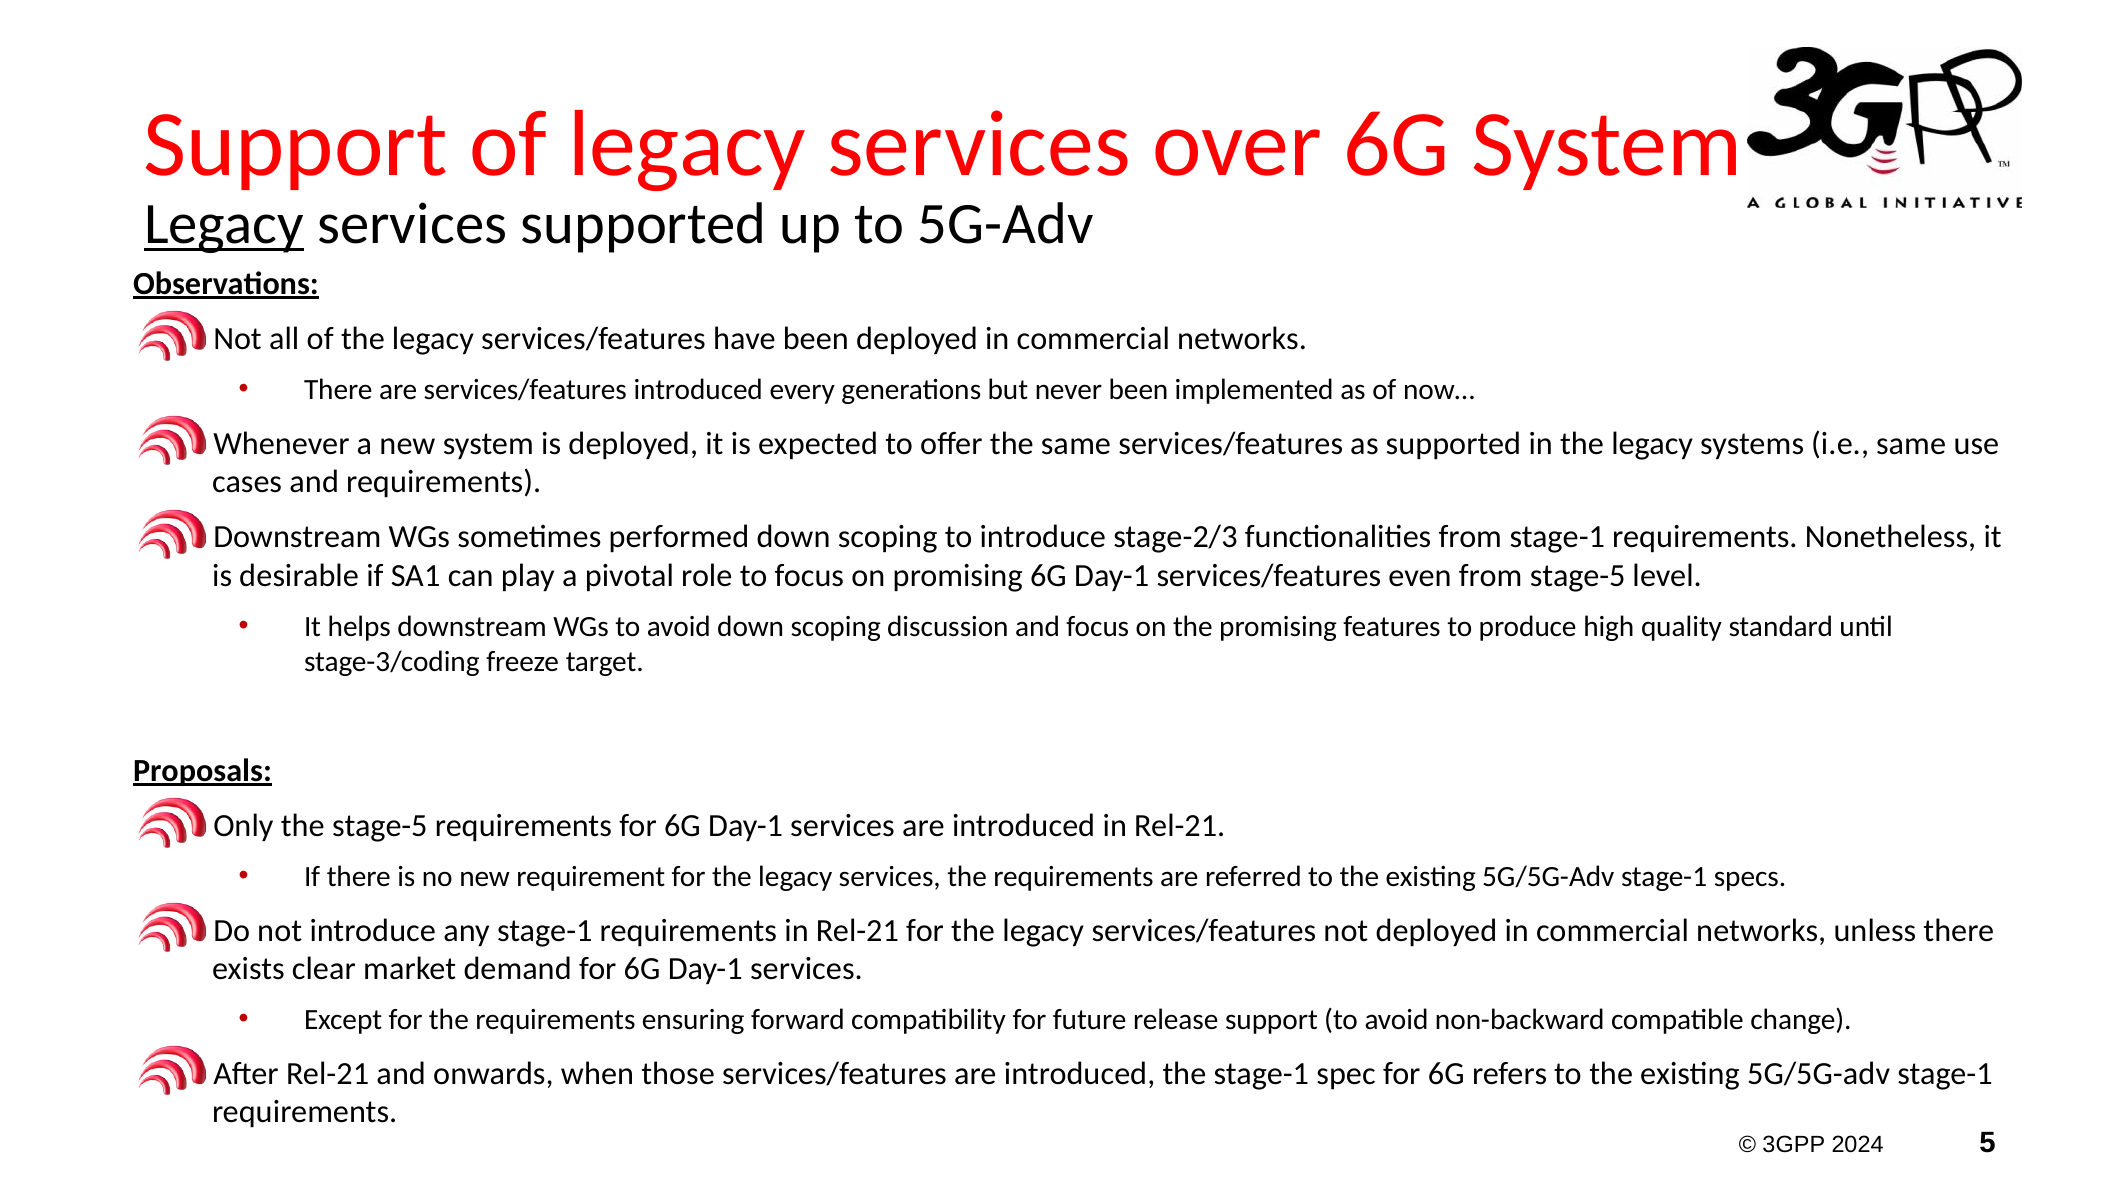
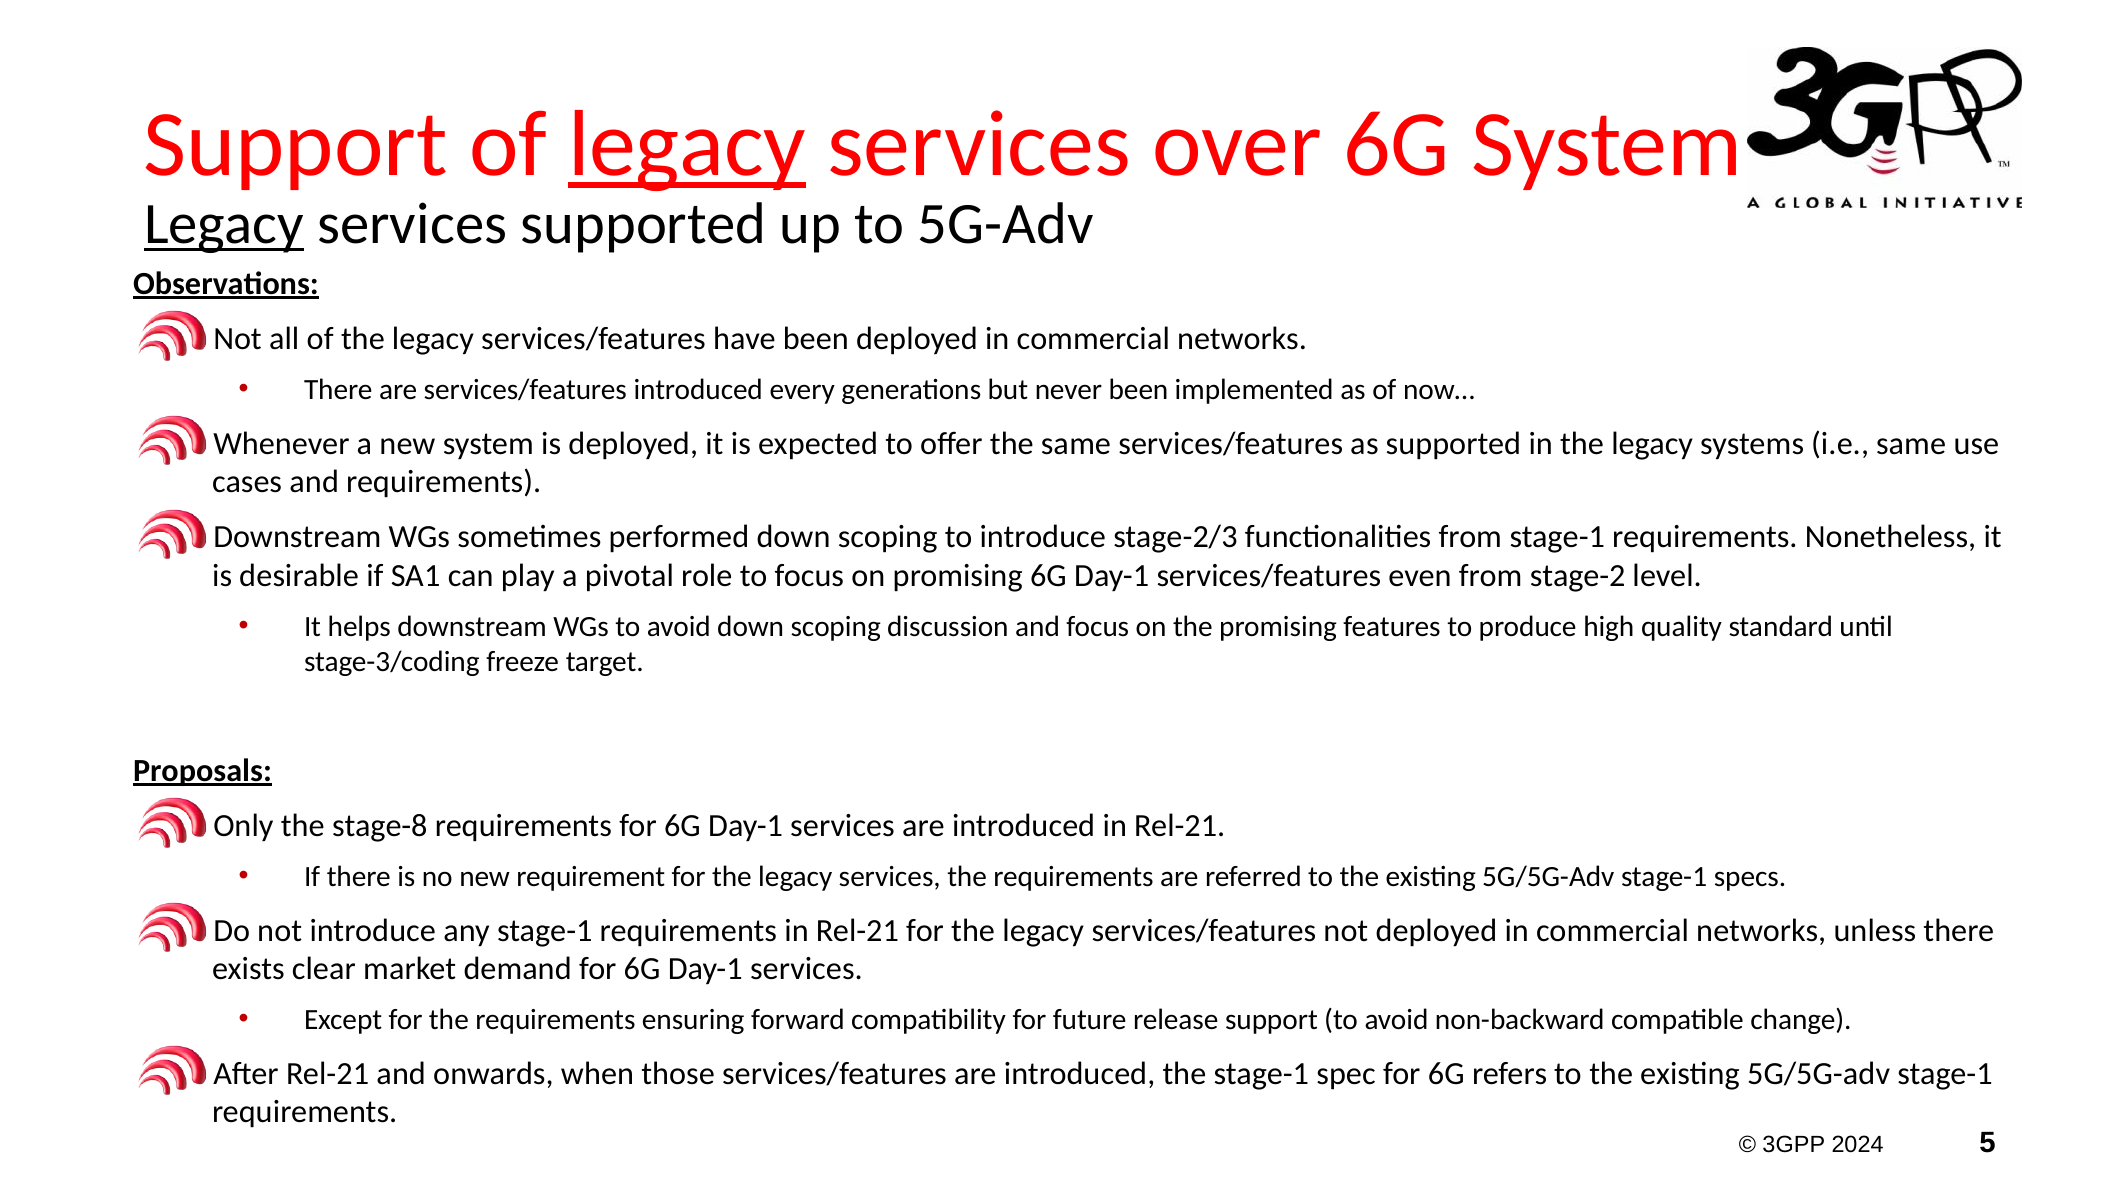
legacy at (687, 145) underline: none -> present
from stage-5: stage-5 -> stage-2
the stage-5: stage-5 -> stage-8
